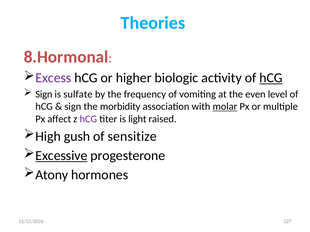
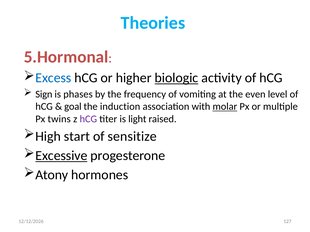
8.Hormonal: 8.Hormonal -> 5.Hormonal
Excess colour: purple -> blue
biologic underline: none -> present
hCG at (271, 78) underline: present -> none
sulfate: sulfate -> phases
sign at (73, 107): sign -> goal
morbidity: morbidity -> induction
affect: affect -> twins
gush: gush -> start
